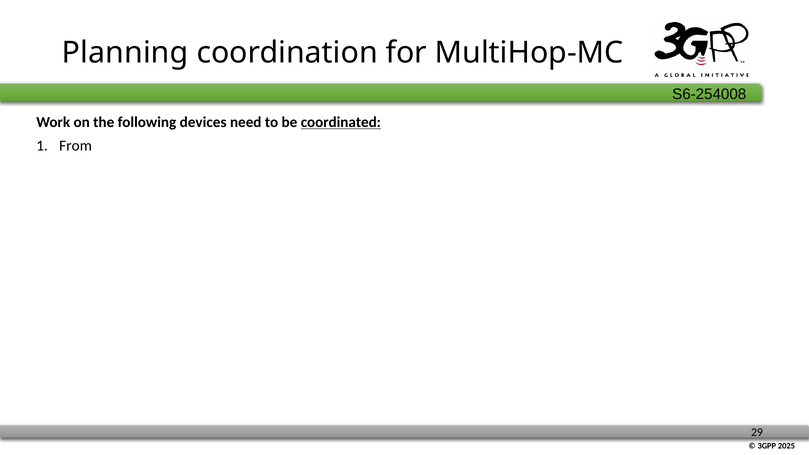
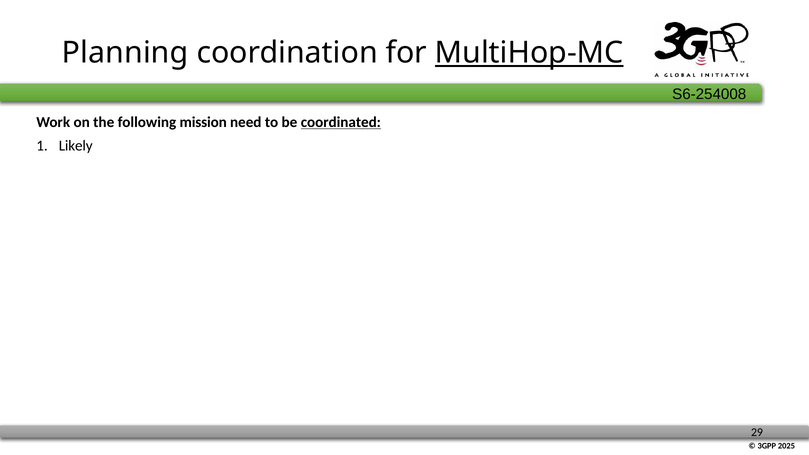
MultiHop-MC underline: none -> present
devices: devices -> mission
From: From -> Likely
